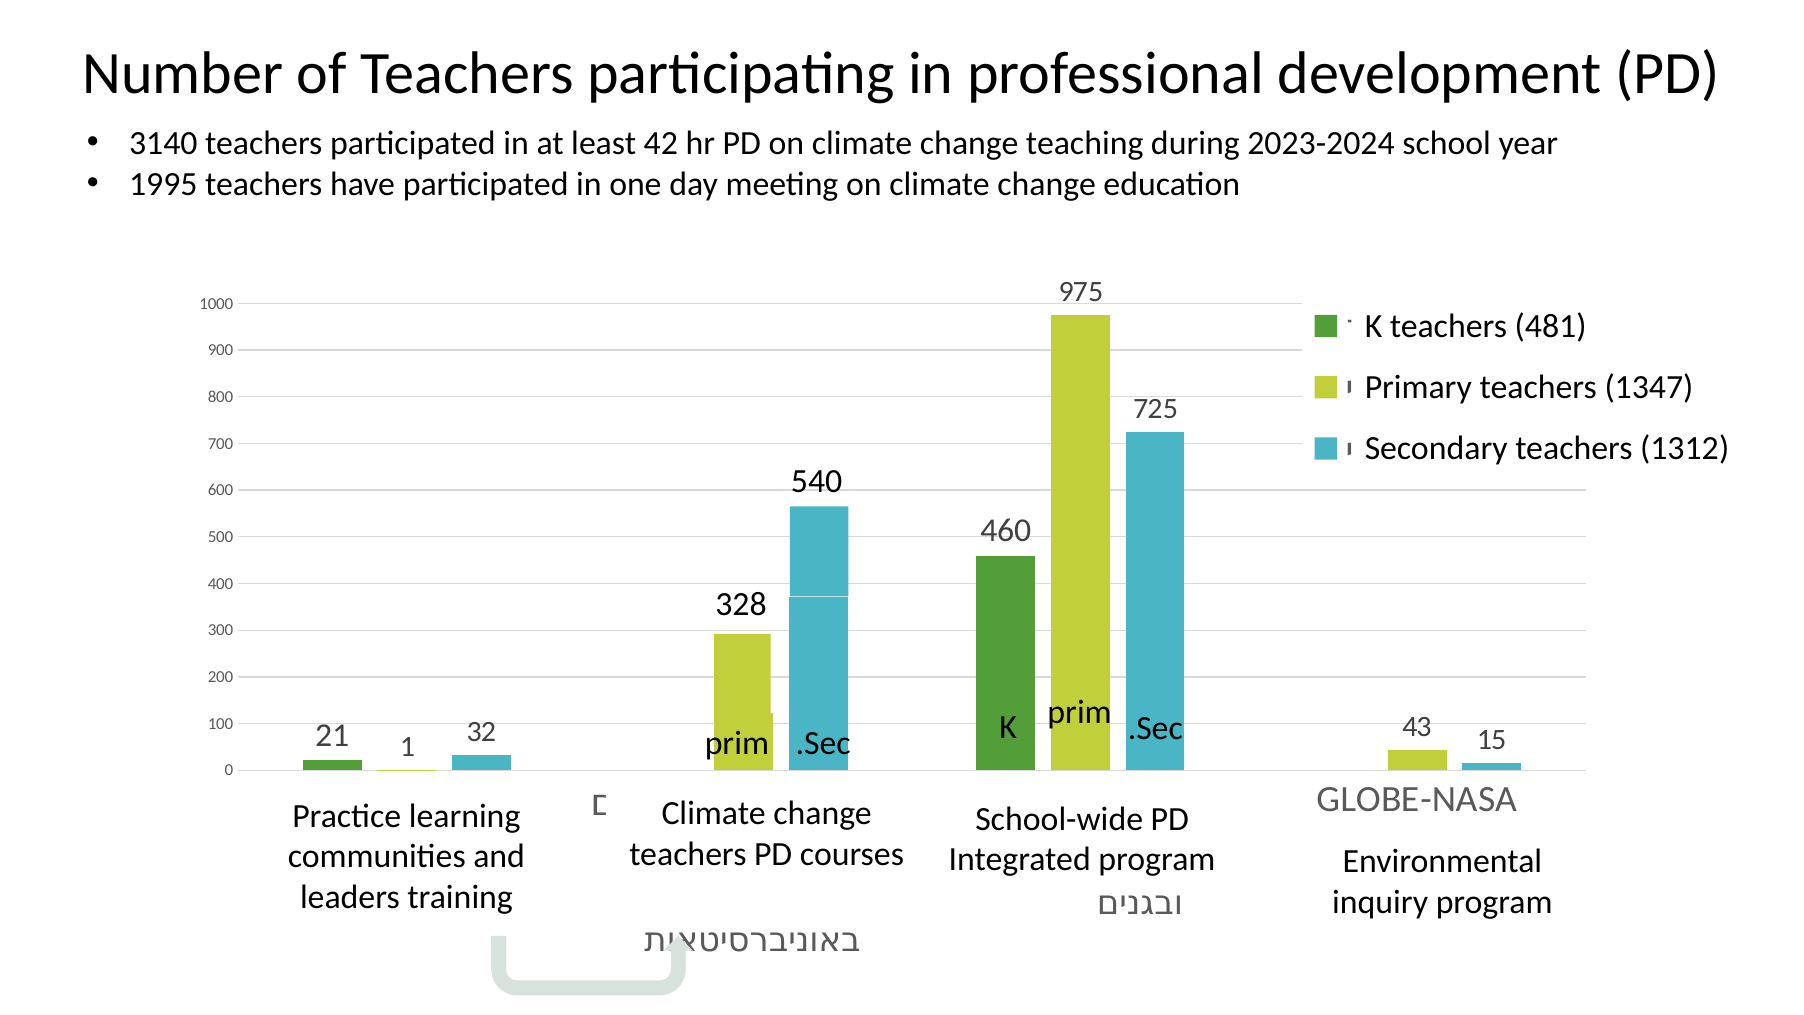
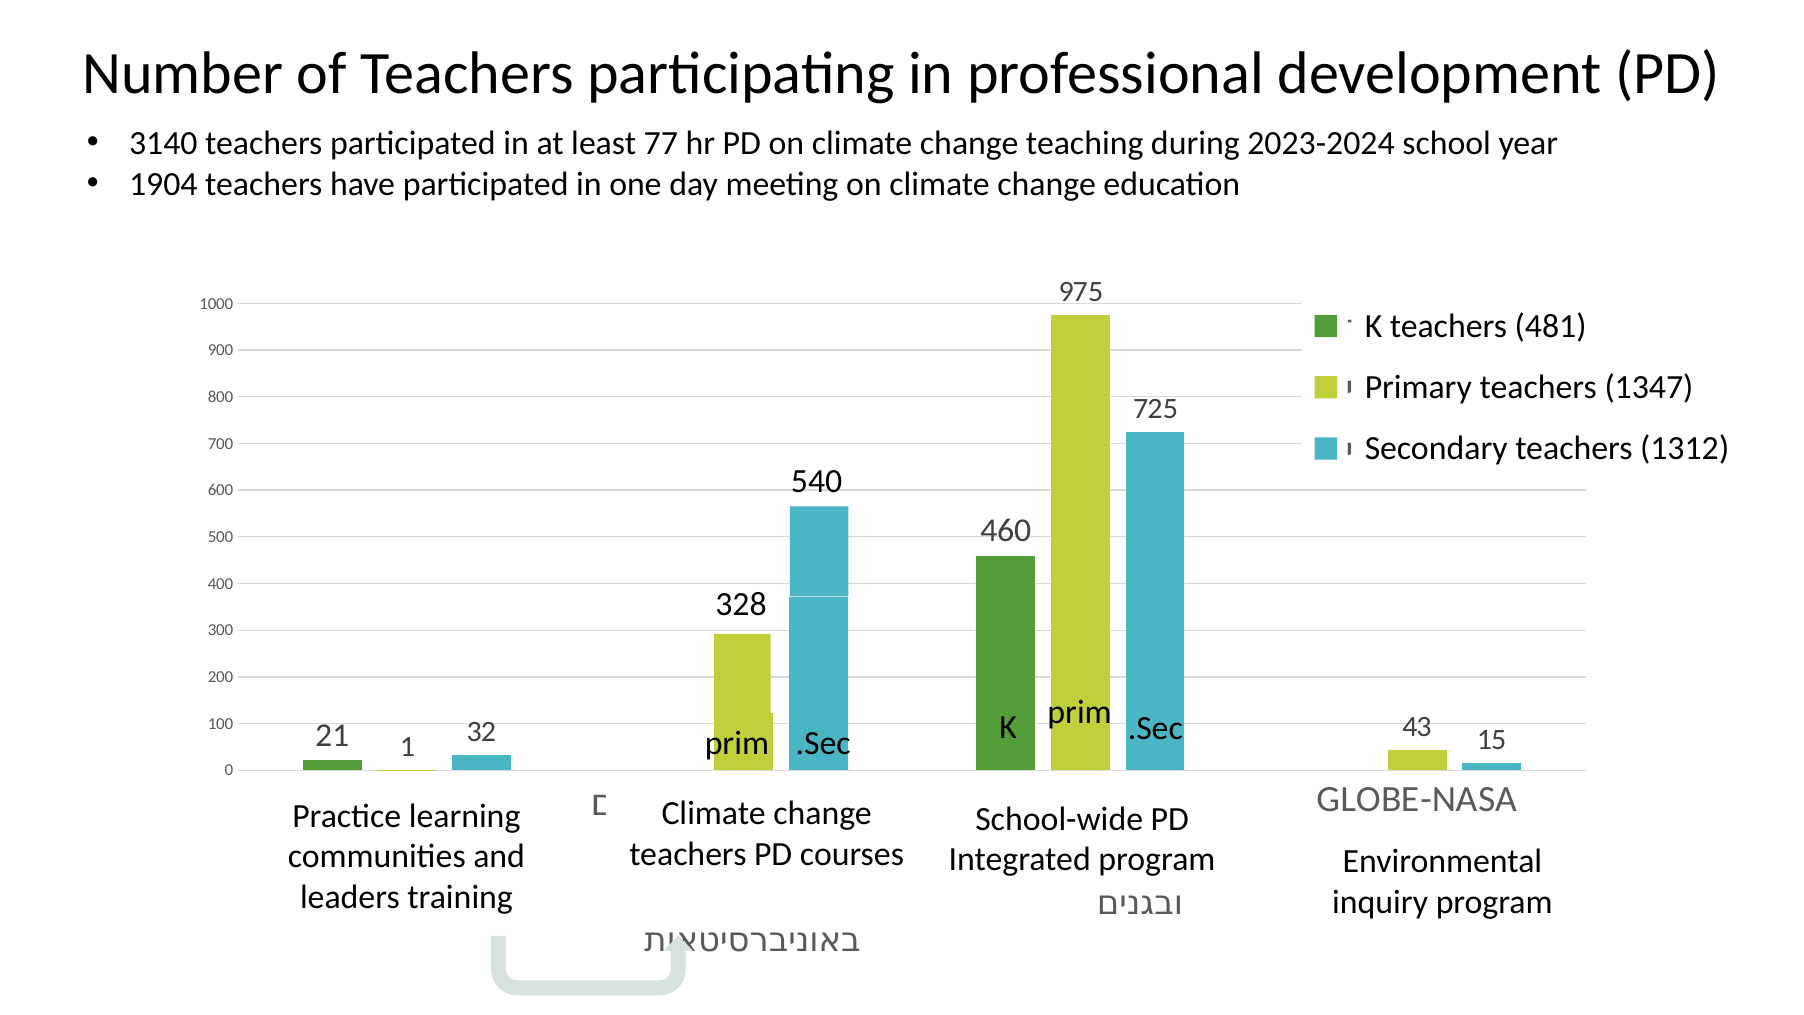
42: 42 -> 77
1995: 1995 -> 1904
